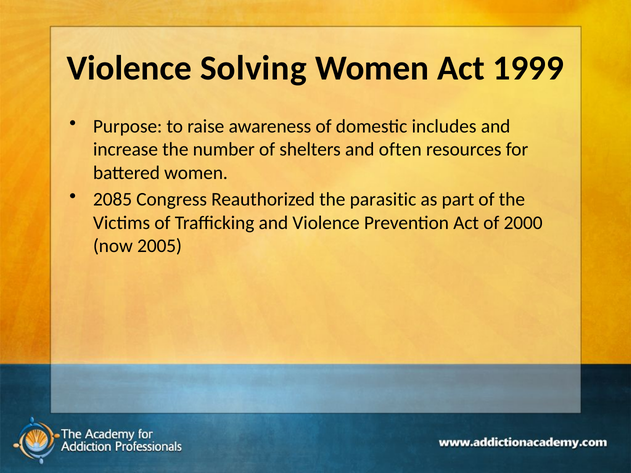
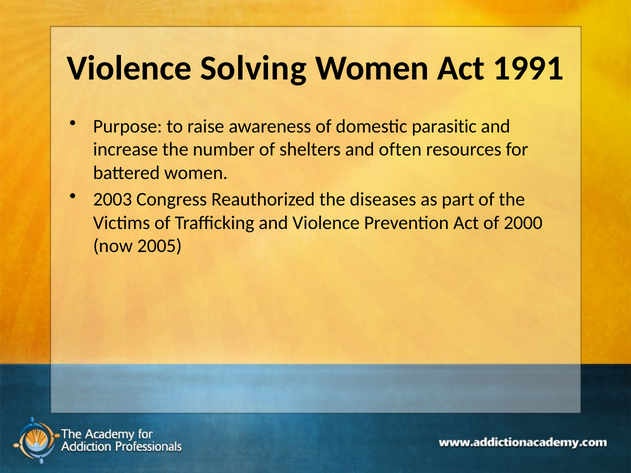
1999: 1999 -> 1991
includes: includes -> parasitic
2085: 2085 -> 2003
parasitic: parasitic -> diseases
